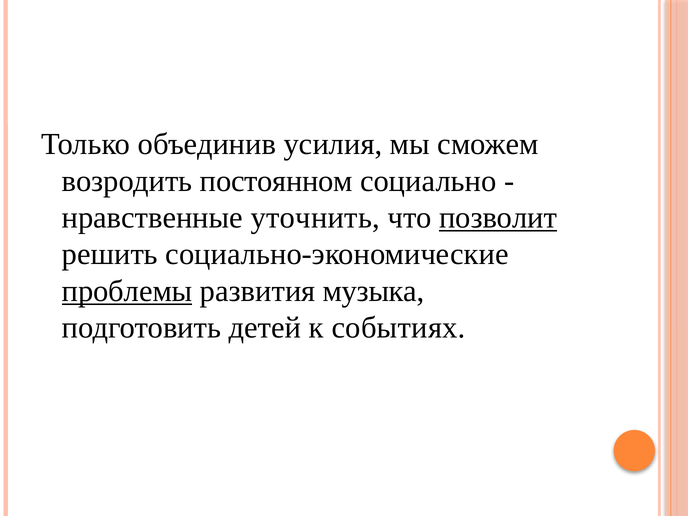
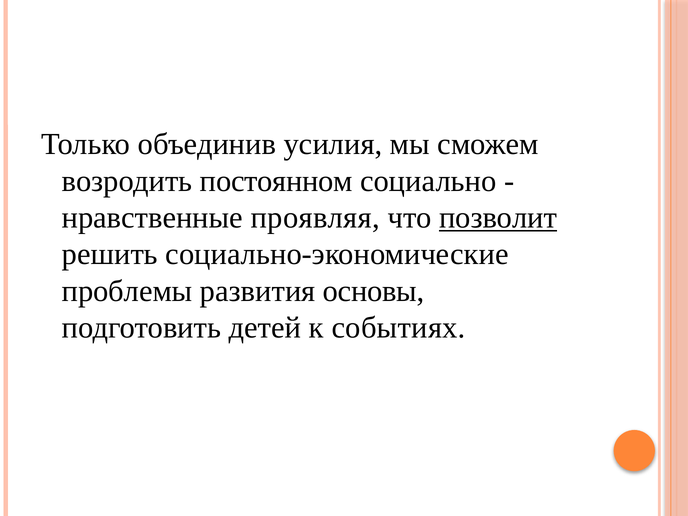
уточнить: уточнить -> проявляя
проблемы underline: present -> none
музыка: музыка -> основы
